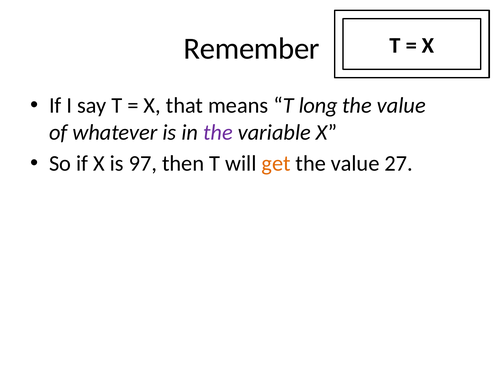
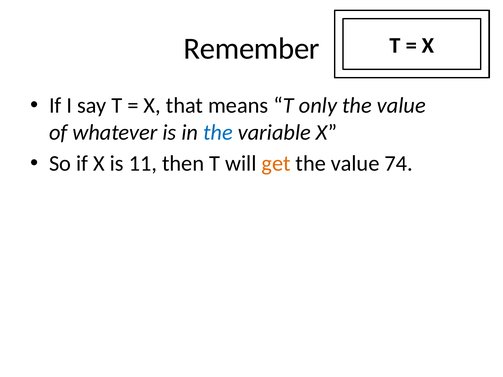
long: long -> only
the at (218, 132) colour: purple -> blue
97: 97 -> 11
27: 27 -> 74
